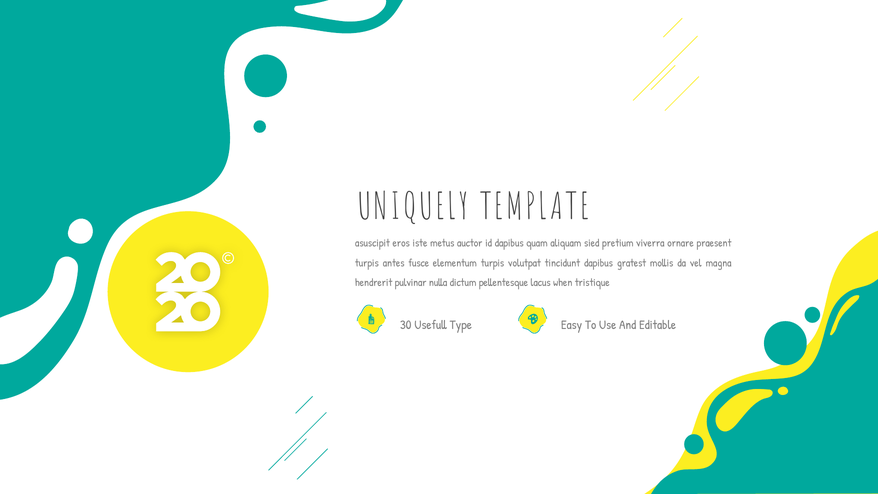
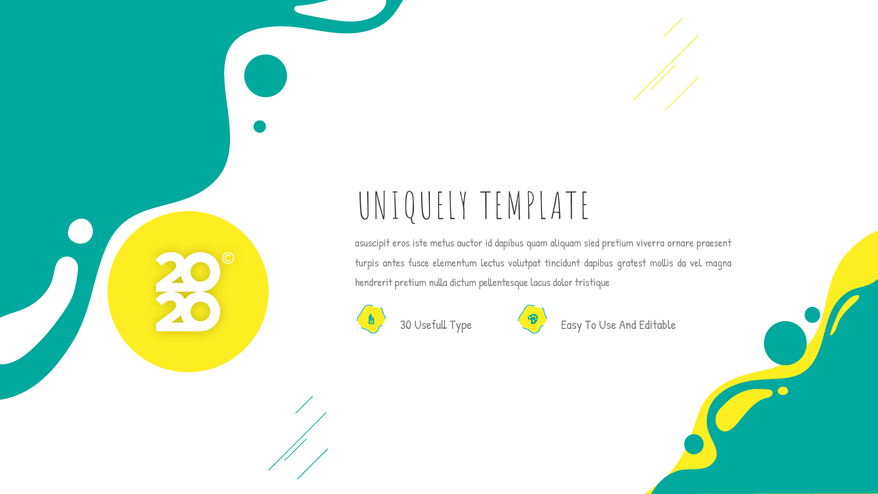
elementum turpis: turpis -> lectus
hendrerit pulvinar: pulvinar -> pretium
when: when -> dolor
